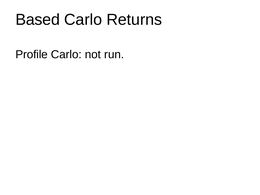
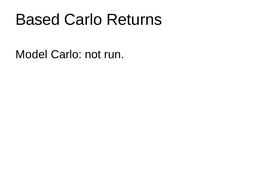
Profile: Profile -> Model
